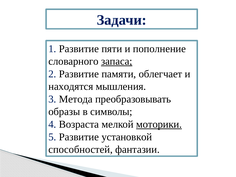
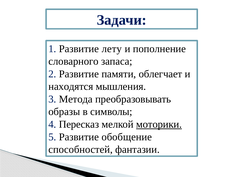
пяти: пяти -> лету
запаса underline: present -> none
Возраста: Возраста -> Пересказ
установкой: установкой -> обобщение
